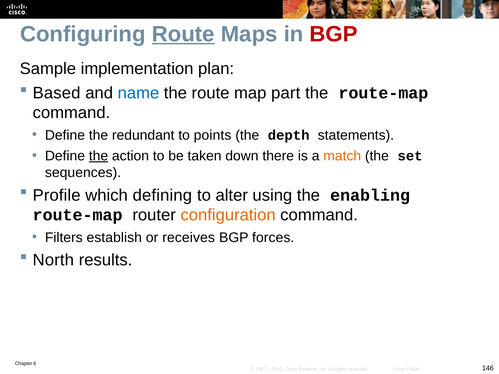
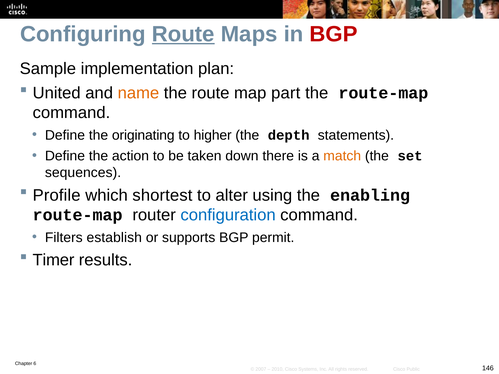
Based: Based -> United
name colour: blue -> orange
redundant: redundant -> originating
points: points -> higher
the at (99, 156) underline: present -> none
defining: defining -> shortest
configuration colour: orange -> blue
receives: receives -> supports
forces: forces -> permit
North: North -> Timer
